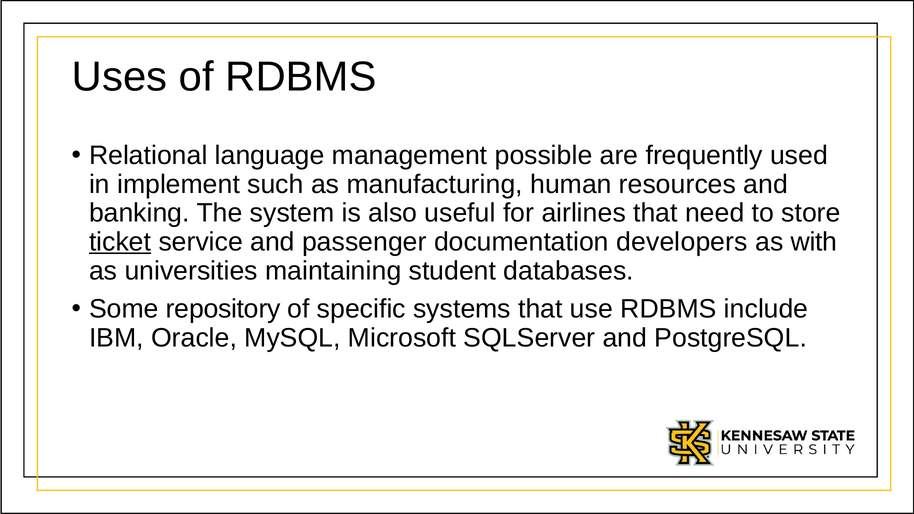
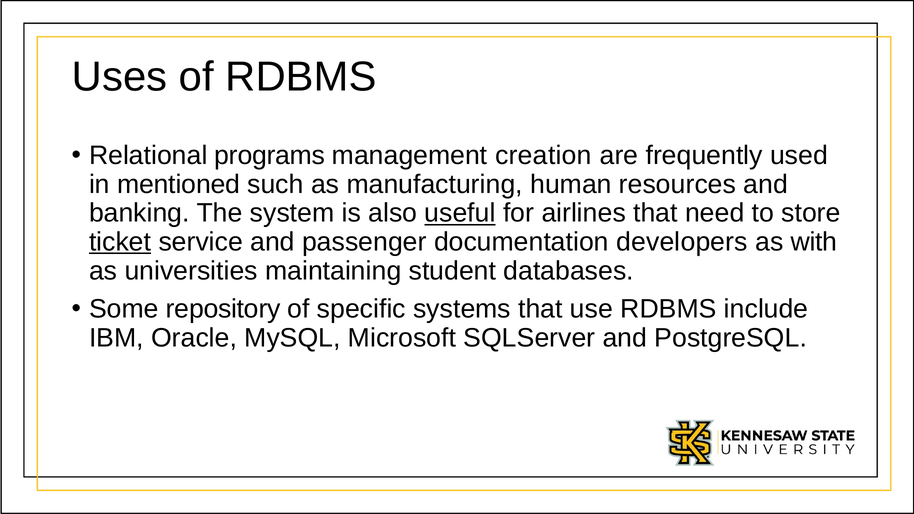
language: language -> programs
possible: possible -> creation
implement: implement -> mentioned
useful underline: none -> present
